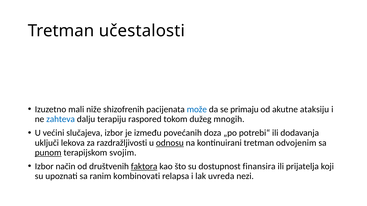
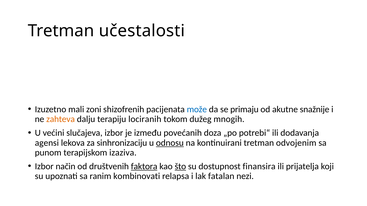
niže: niže -> zoni
ataksiju: ataksiju -> snažnije
zahteva colour: blue -> orange
raspored: raspored -> lociranih
uključi: uključi -> agensi
razdražljivosti: razdražljivosti -> sinhronizaciju
punom underline: present -> none
svojim: svojim -> izaziva
što underline: none -> present
uvreda: uvreda -> fatalan
